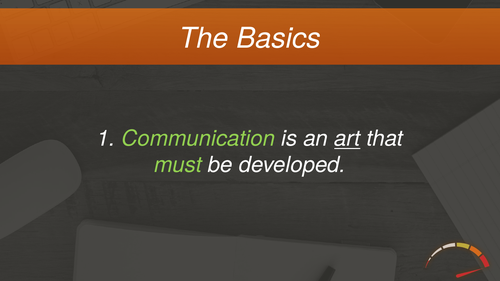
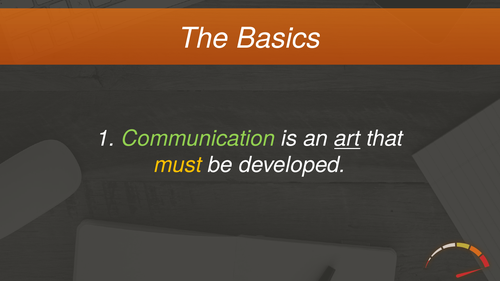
must colour: light green -> yellow
